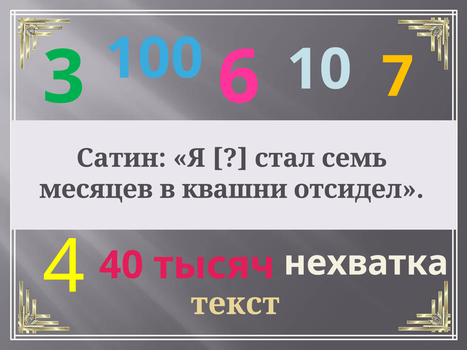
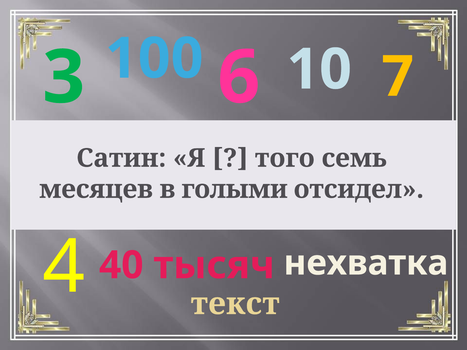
стал: стал -> того
квашни: квашни -> голыми
